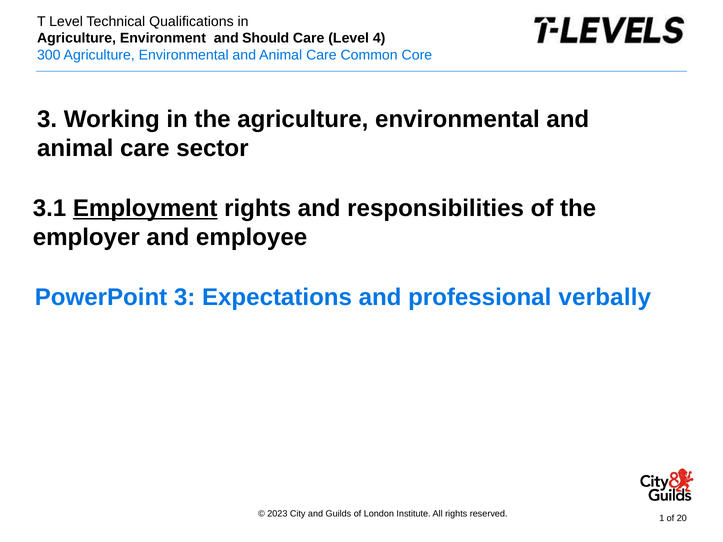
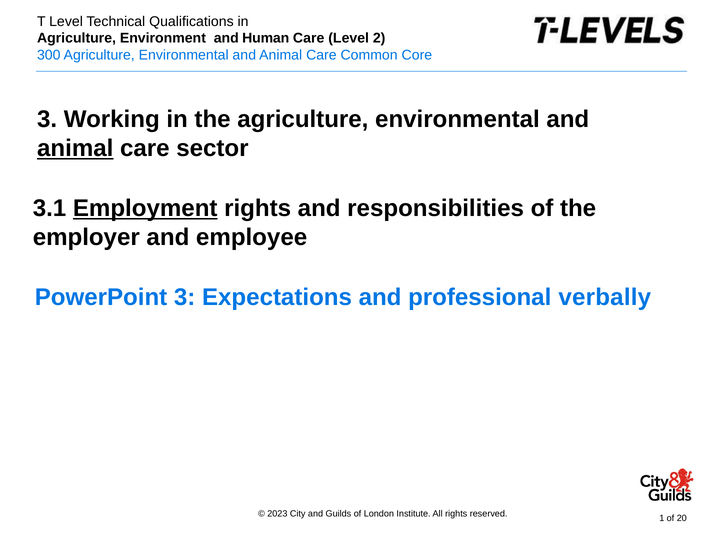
Should: Should -> Human
4: 4 -> 2
animal at (75, 148) underline: none -> present
